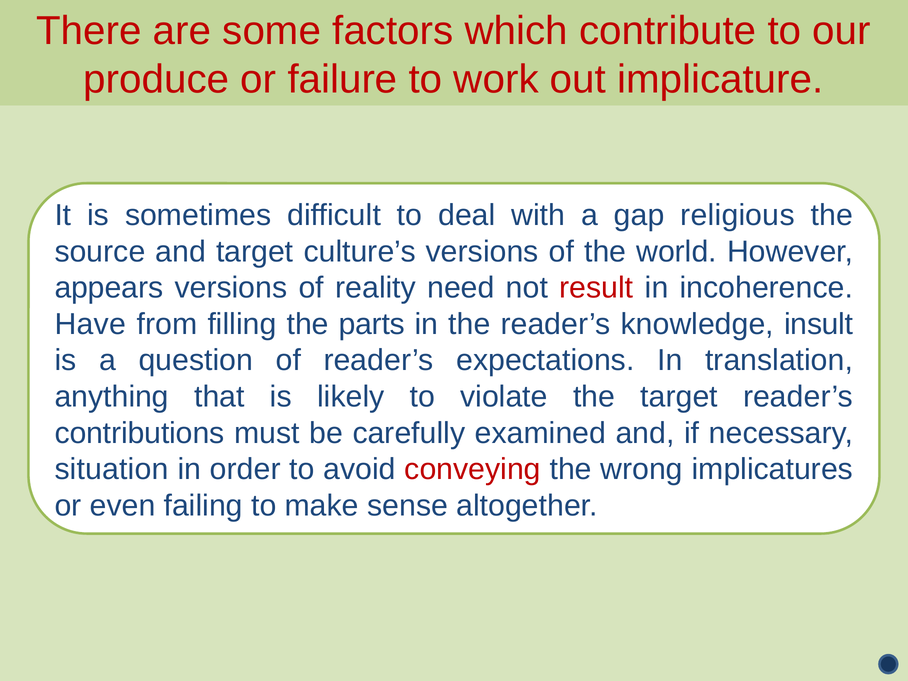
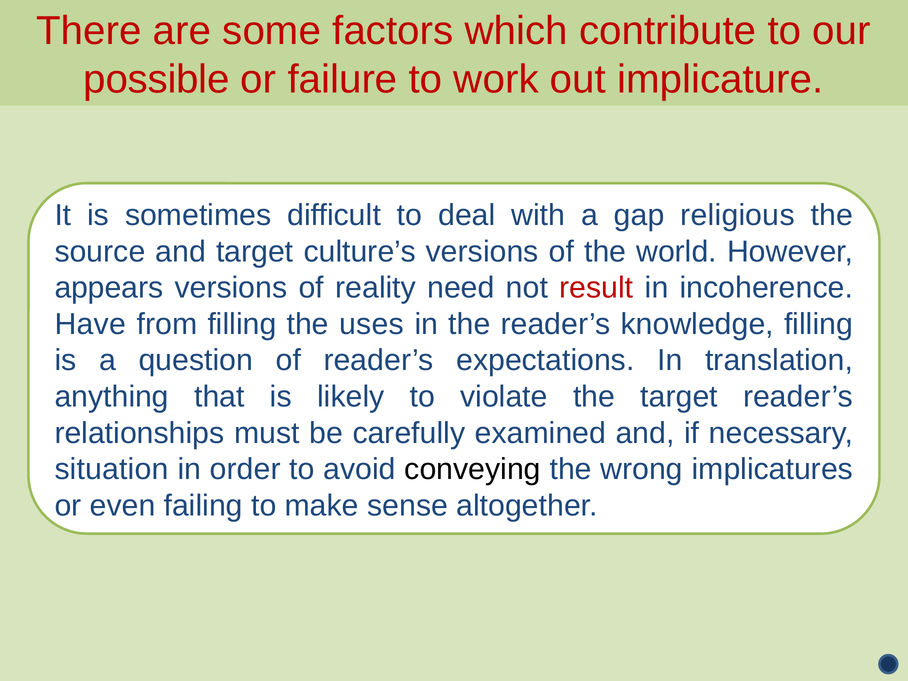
produce: produce -> possible
parts: parts -> uses
knowledge insult: insult -> filling
contributions: contributions -> relationships
conveying colour: red -> black
